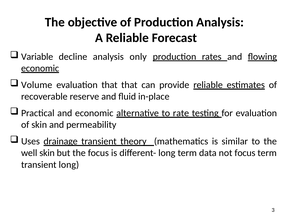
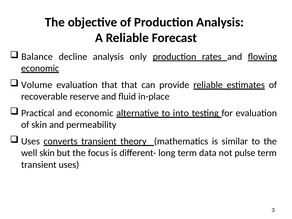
Variable: Variable -> Balance
rate: rate -> into
drainage: drainage -> converts
not focus: focus -> pulse
transient long: long -> uses
